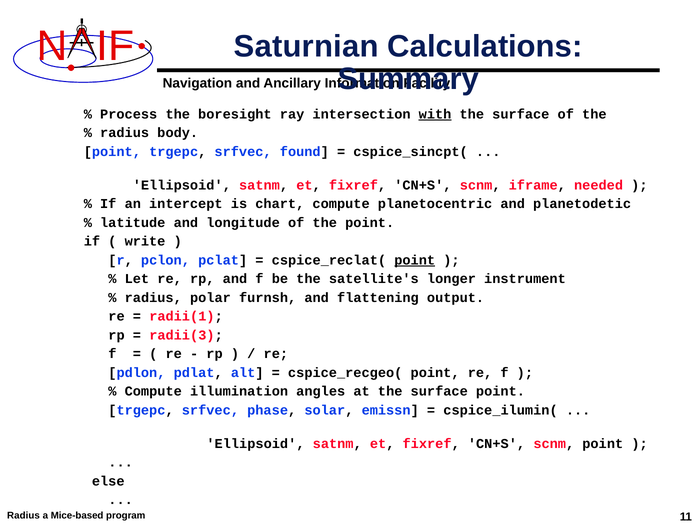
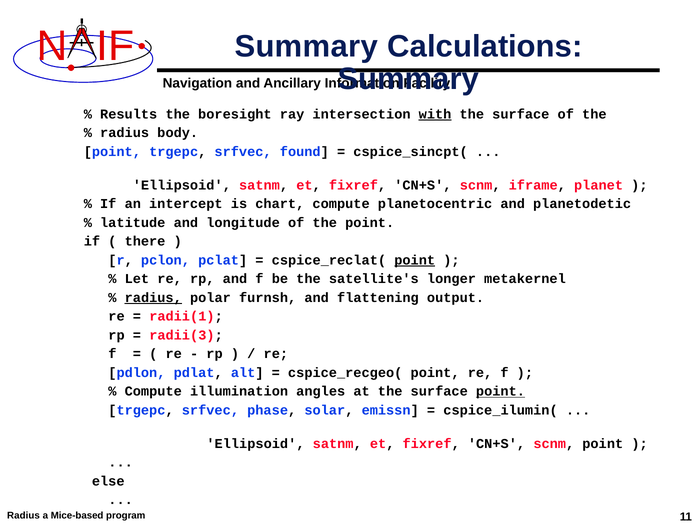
Saturnian at (306, 47): Saturnian -> Summary
Process: Process -> Results
needed: needed -> planet
write: write -> there
instrument: instrument -> metakernel
radius at (153, 298) underline: none -> present
point at (500, 392) underline: none -> present
